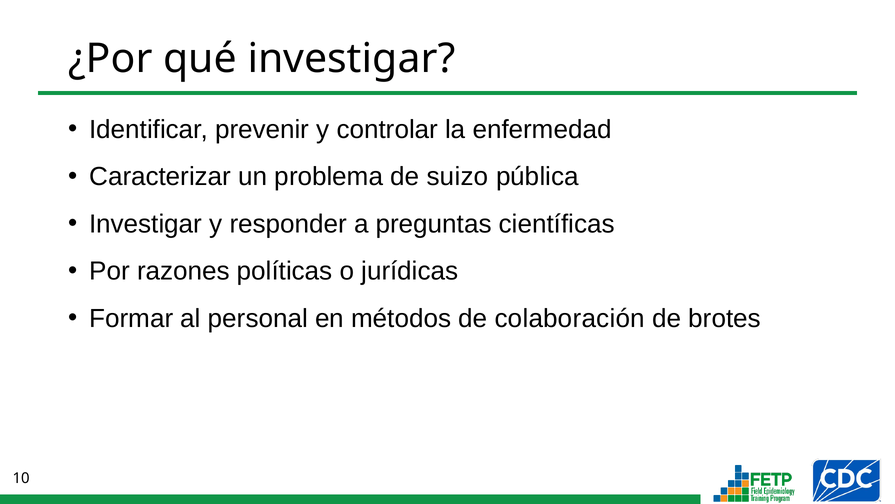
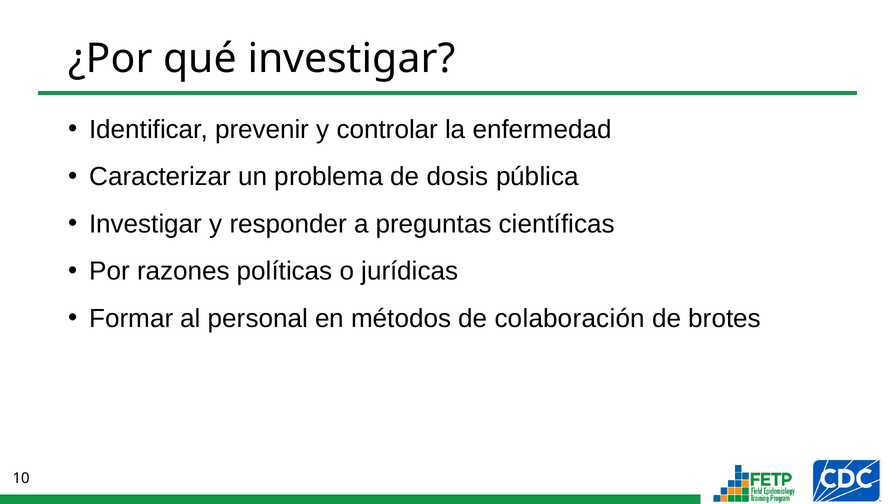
suizo: suizo -> dosis
